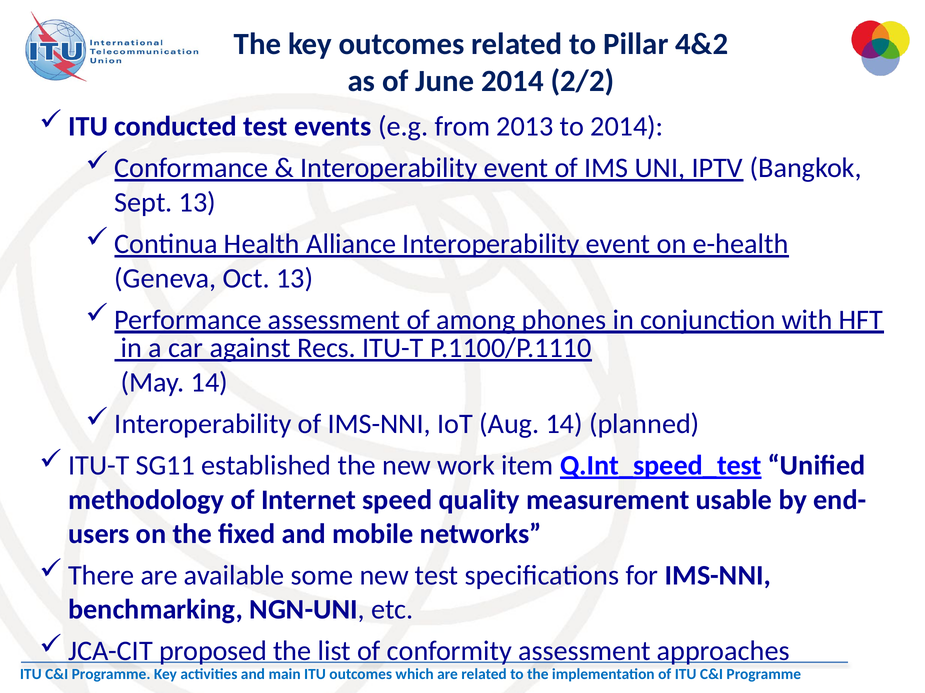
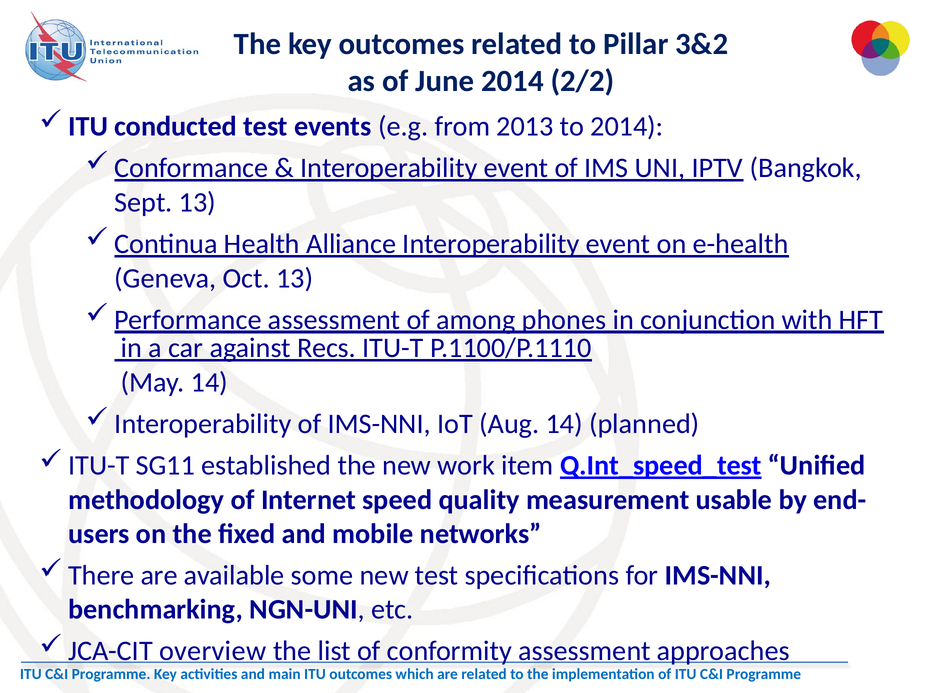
4&2: 4&2 -> 3&2
proposed: proposed -> overview
